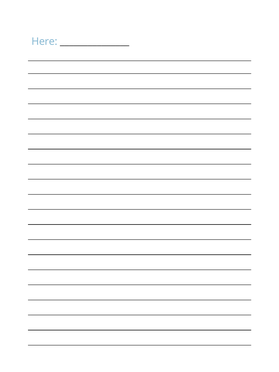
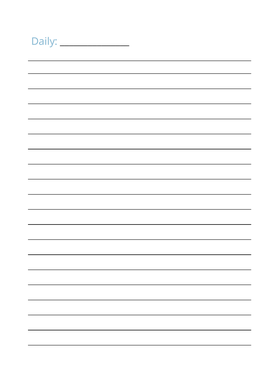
Here: Here -> Daily
